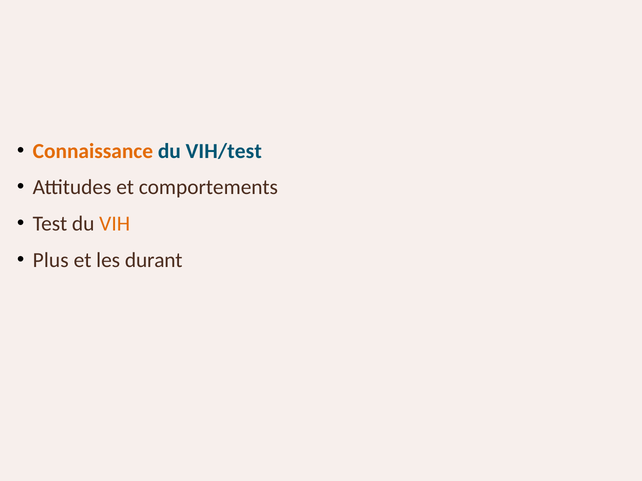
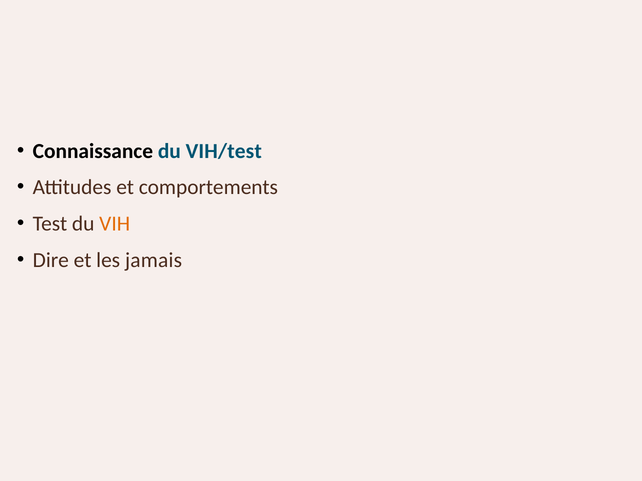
Connaissance colour: orange -> black
Plus: Plus -> Dire
durant: durant -> jamais
